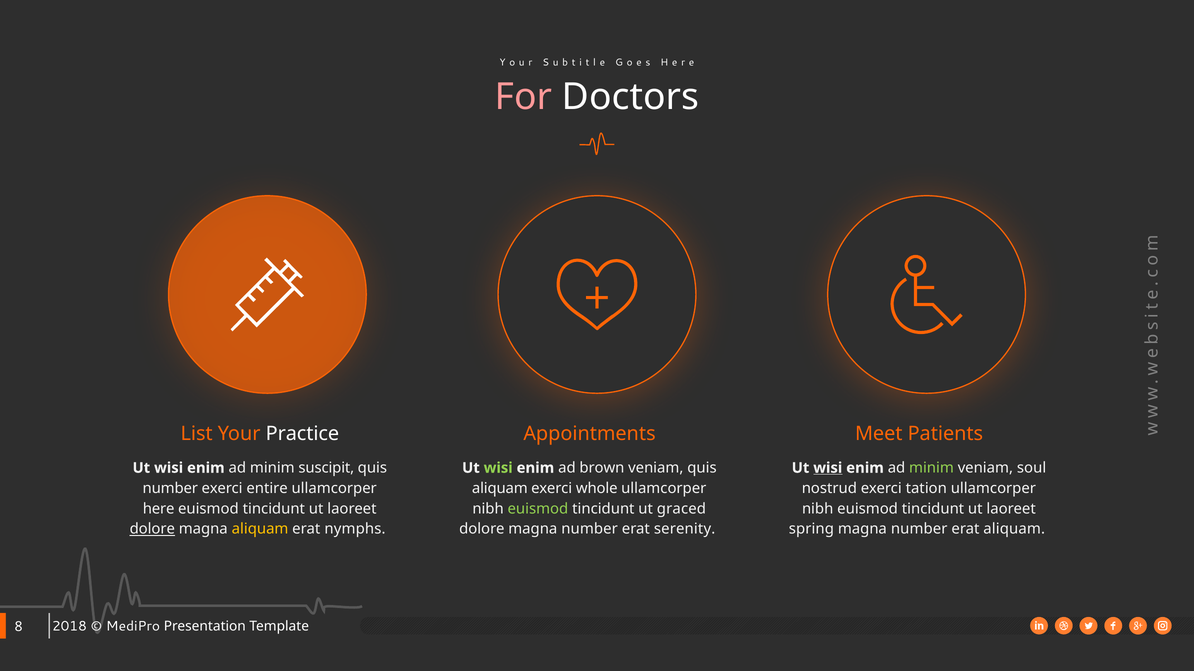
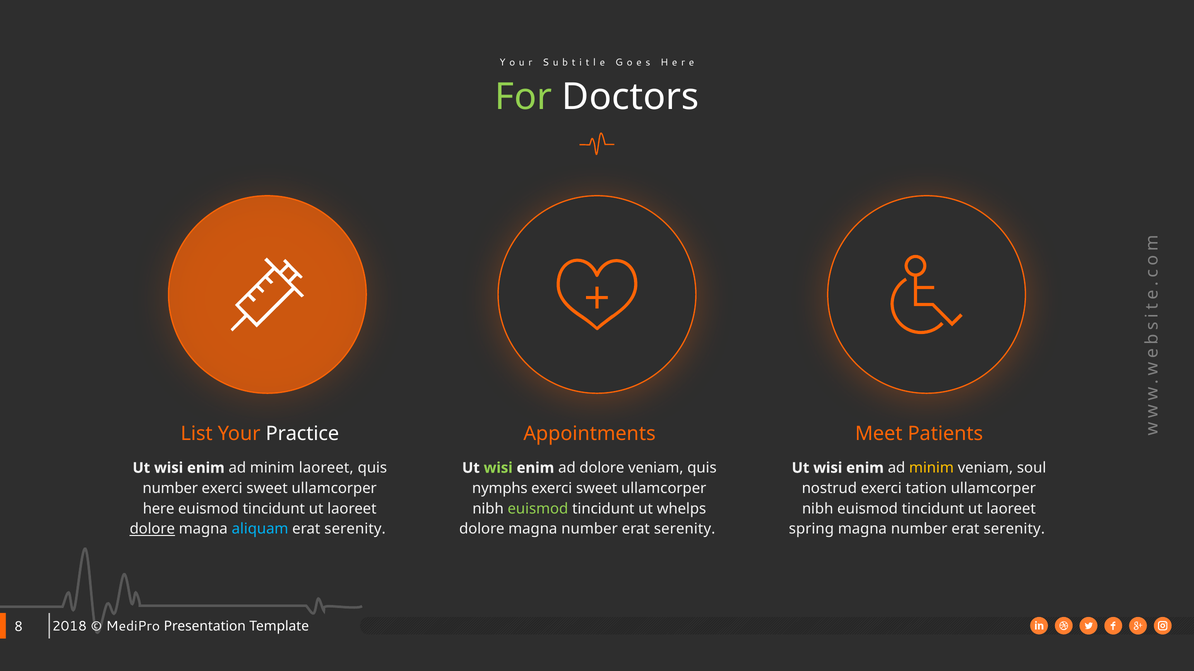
For colour: pink -> light green
minim suscipit: suscipit -> laoreet
ad brown: brown -> dolore
wisi at (828, 468) underline: present -> none
minim at (931, 468) colour: light green -> yellow
entire at (267, 489): entire -> sweet
aliquam at (500, 489): aliquam -> nymphs
whole at (597, 489): whole -> sweet
graced: graced -> whelps
aliquam at (260, 530) colour: yellow -> light blue
nymphs at (355, 530): nymphs -> serenity
aliquam at (1014, 530): aliquam -> serenity
